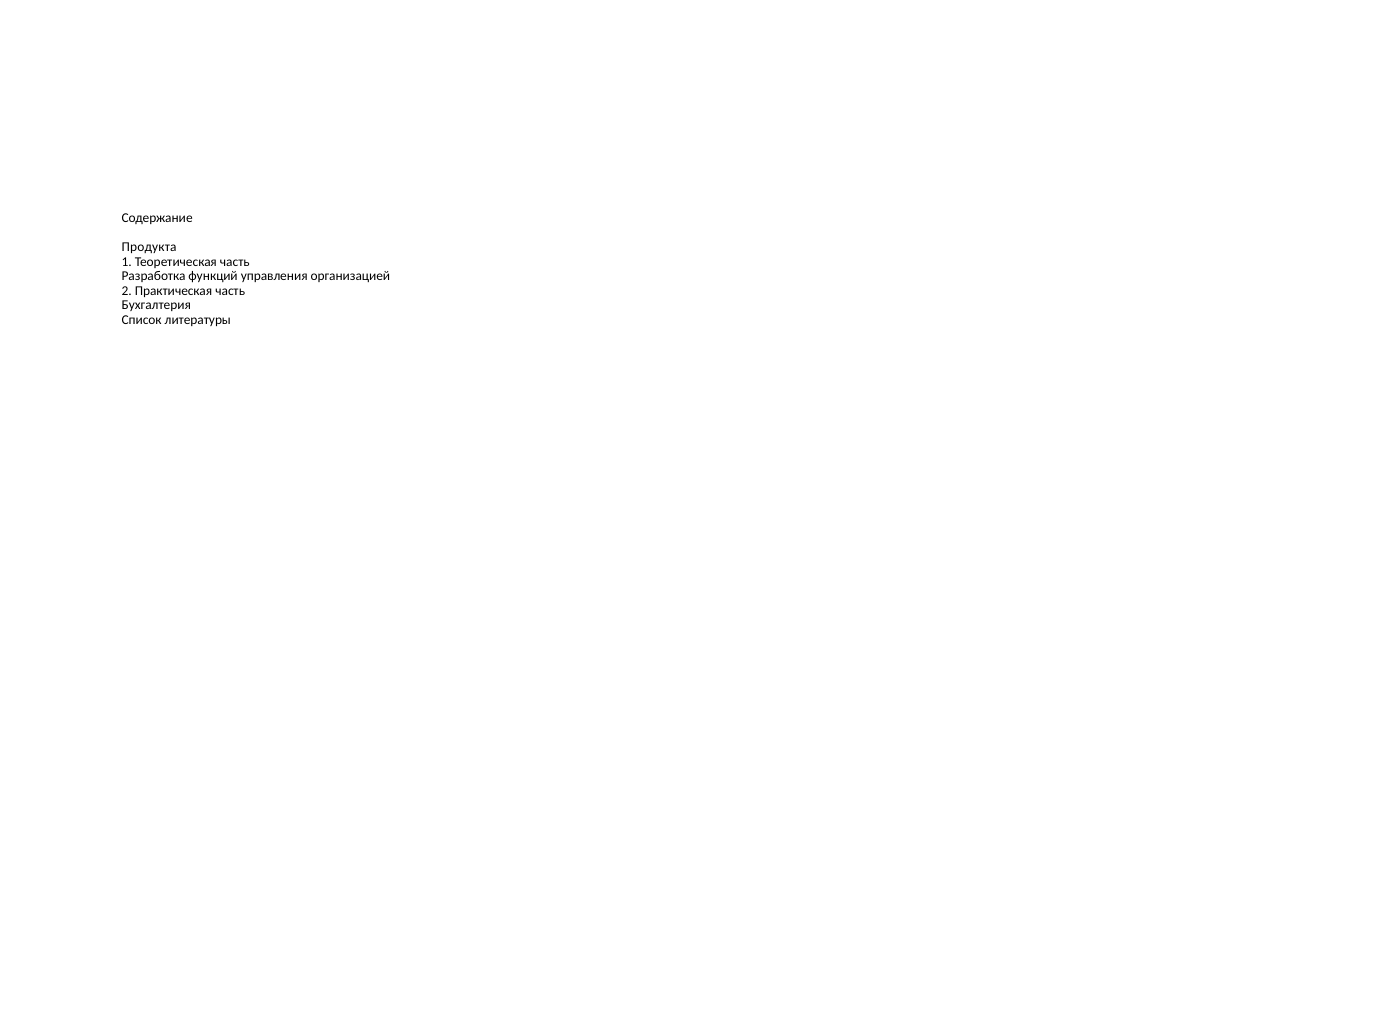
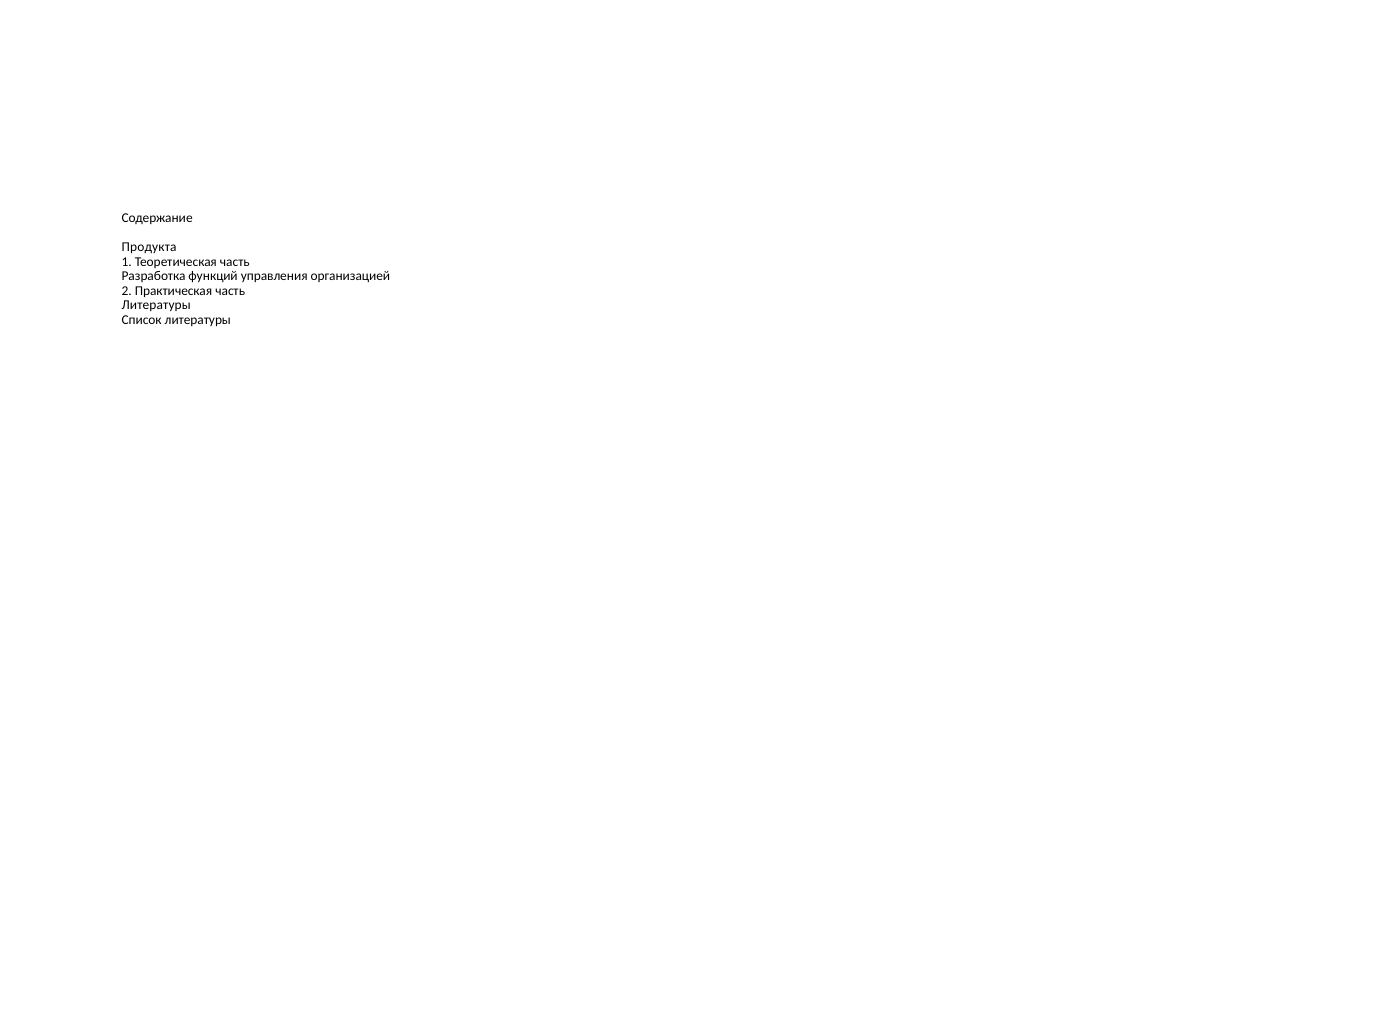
Бухгалтерия at (156, 305): Бухгалтерия -> Литературы
